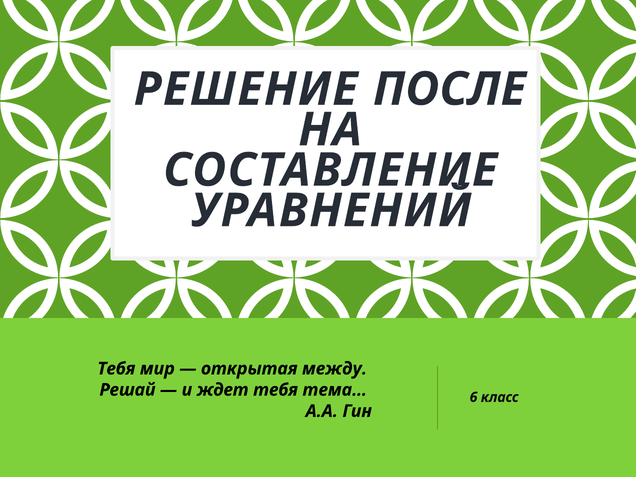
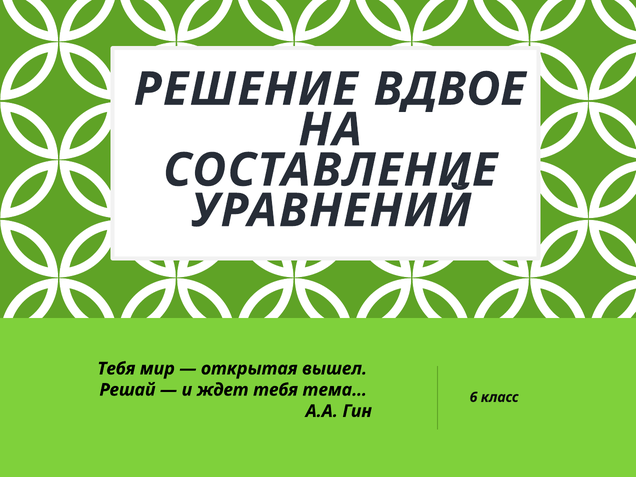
ПОСЛЕ: ПОСЛЕ -> ВДВОЕ
между: между -> вышел
